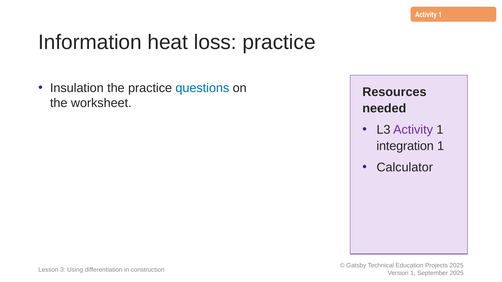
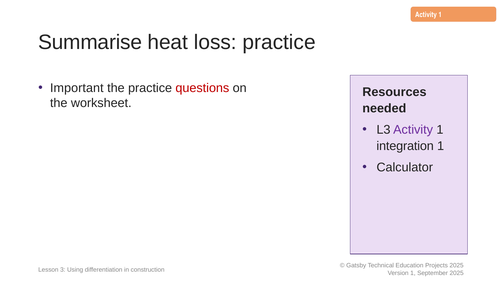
Information: Information -> Summarise
Insulation: Insulation -> Important
questions colour: blue -> red
